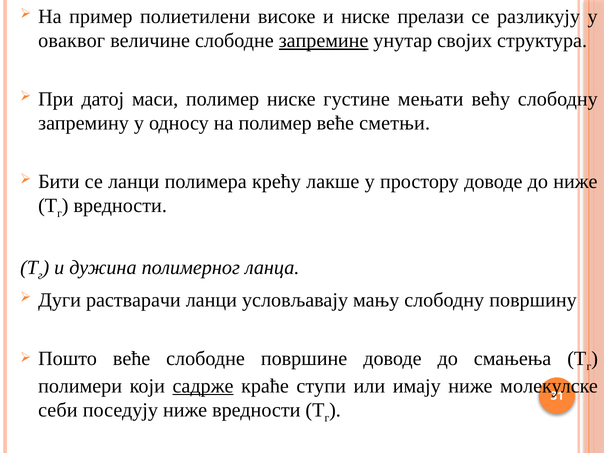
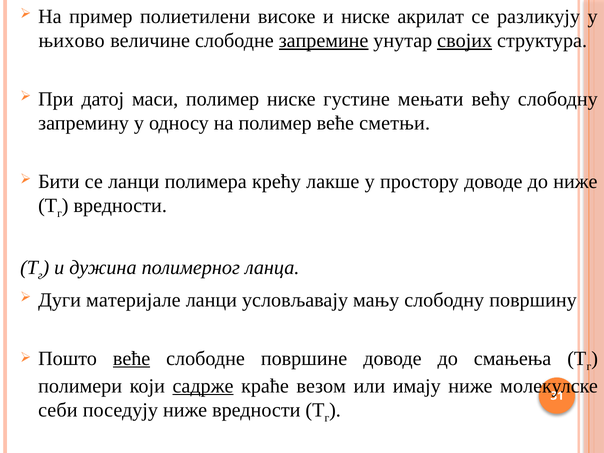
прелази: прелази -> акрилат
оваквог: оваквог -> њихово
својих underline: none -> present
растварачи: растварачи -> материјале
веће at (132, 358) underline: none -> present
ступи: ступи -> везом
